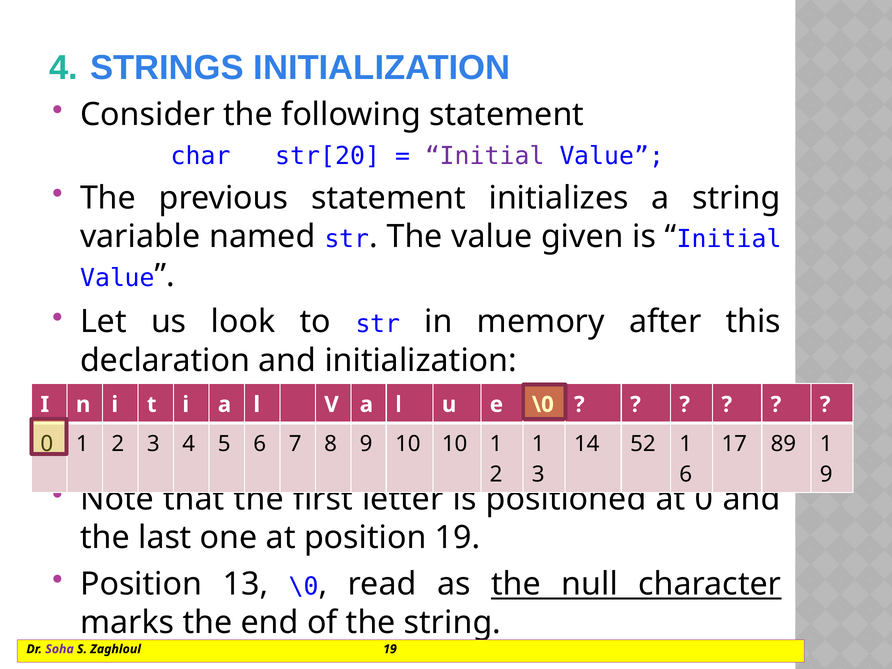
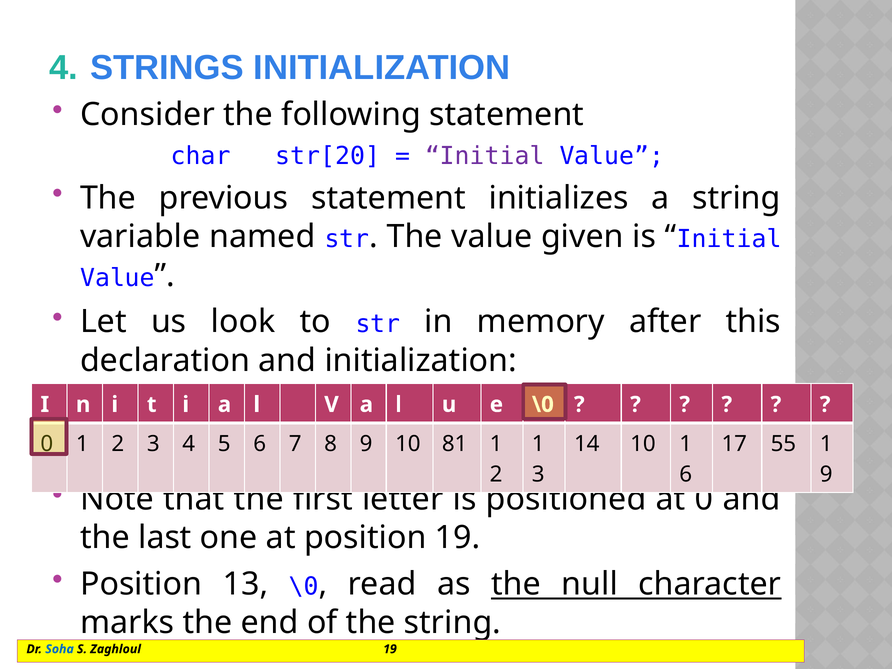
10 10: 10 -> 81
14 52: 52 -> 10
89: 89 -> 55
Soha colour: purple -> blue
